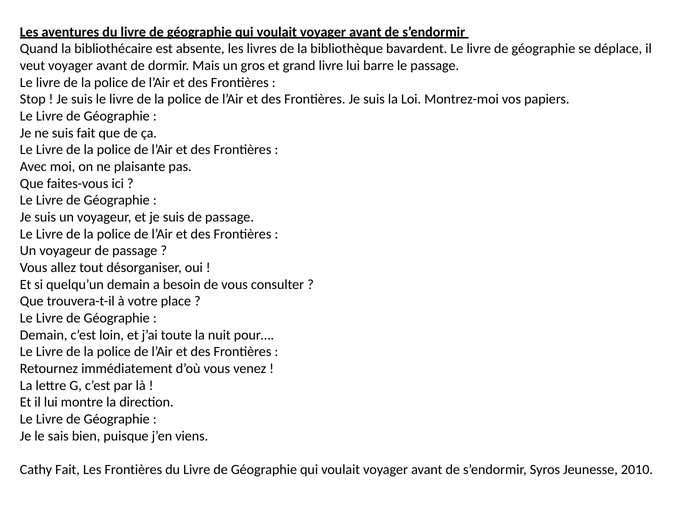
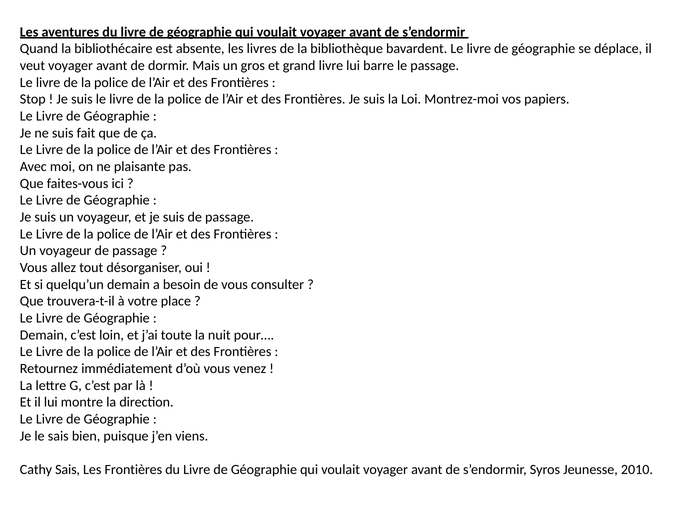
Cathy Fait: Fait -> Sais
